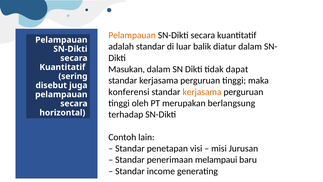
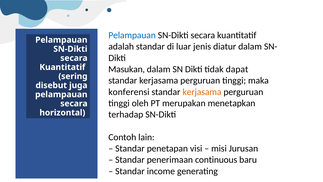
Pelampauan at (132, 35) colour: orange -> blue
balik: balik -> jenis
berlangsung: berlangsung -> menetapkan
melampaui: melampaui -> continuous
